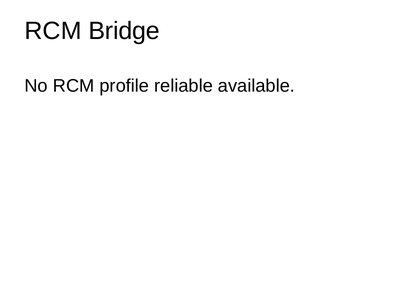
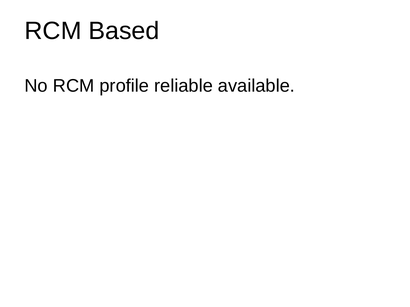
Bridge: Bridge -> Based
